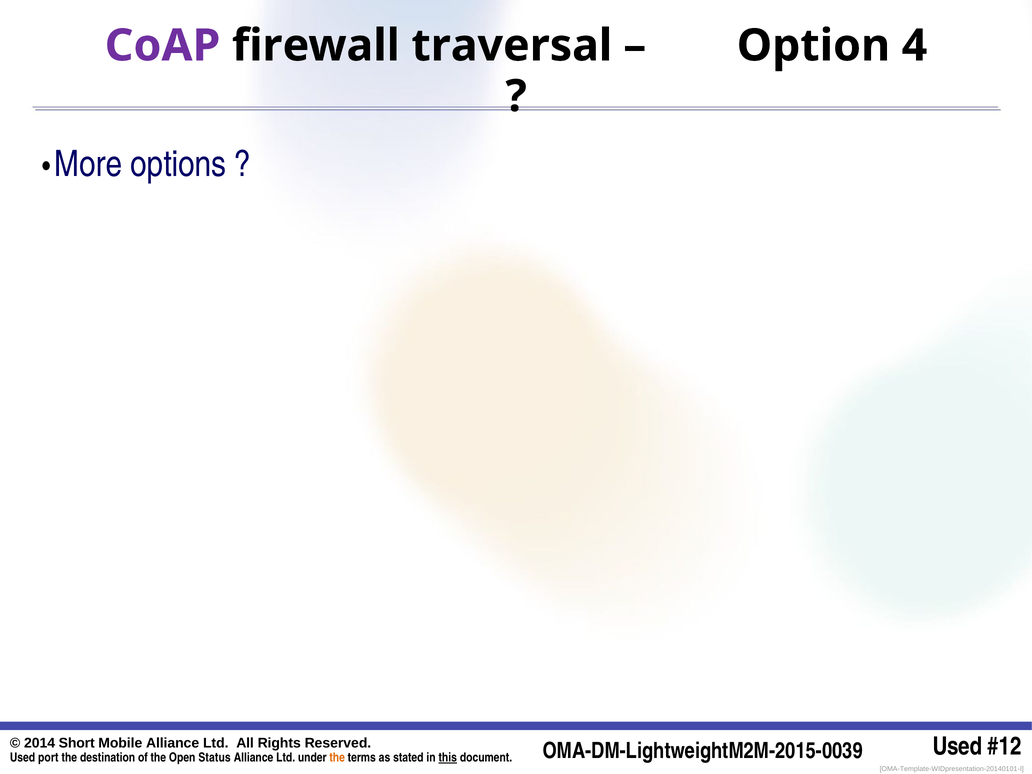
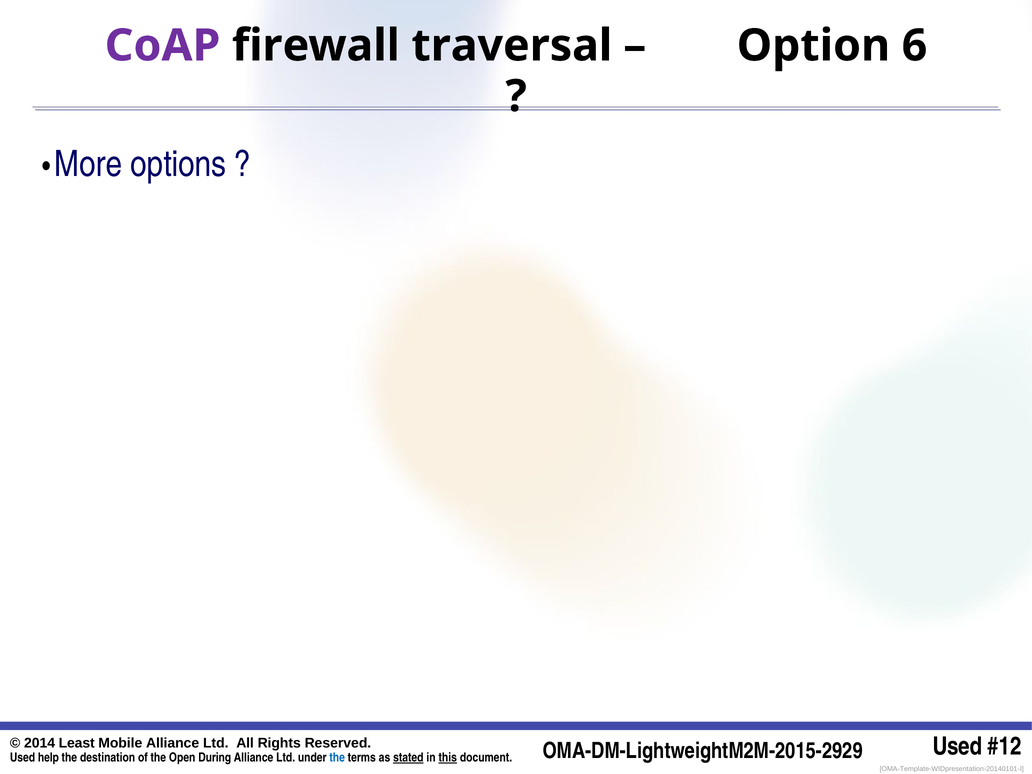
4: 4 -> 6
Short: Short -> Least
OMA-DM-LightweightM2M-2015-0039: OMA-DM-LightweightM2M-2015-0039 -> OMA-DM-LightweightM2M-2015-2929
port: port -> help
Status: Status -> During
the at (337, 758) colour: orange -> blue
stated underline: none -> present
